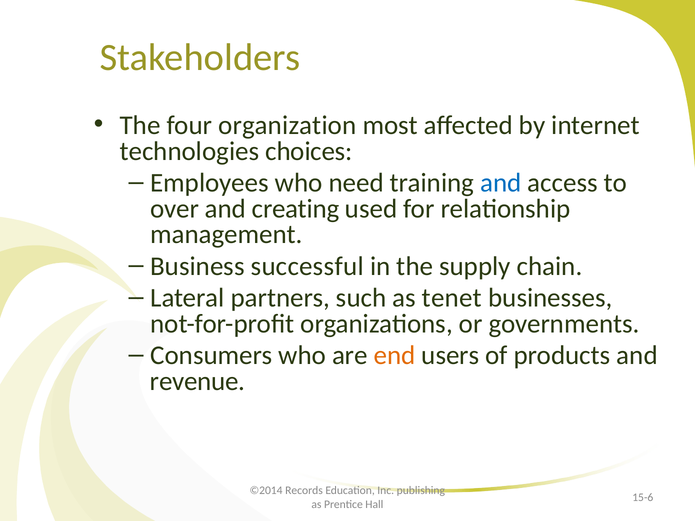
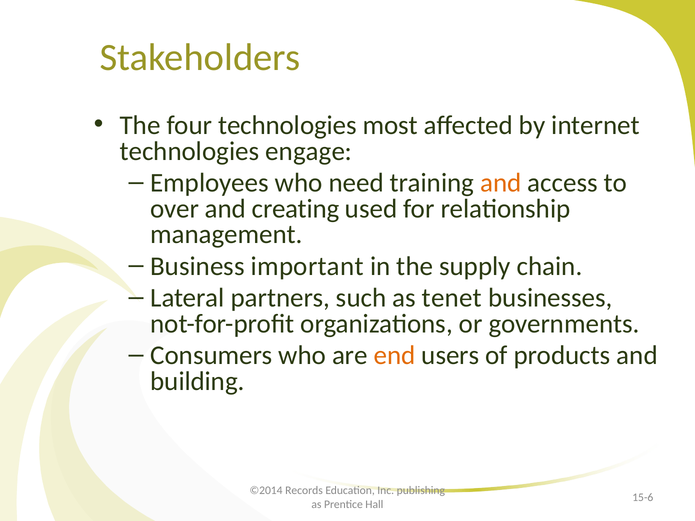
four organization: organization -> technologies
choices: choices -> engage
and at (501, 183) colour: blue -> orange
successful: successful -> important
revenue: revenue -> building
